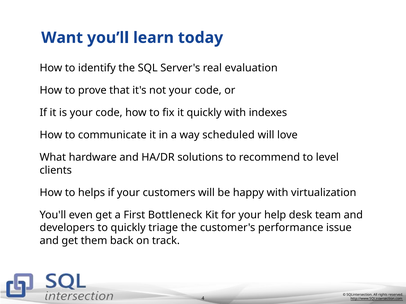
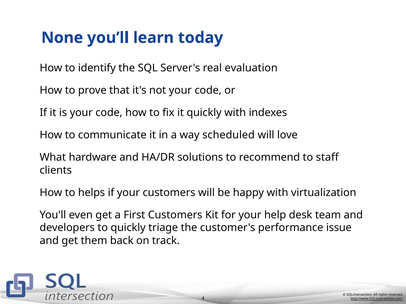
Want: Want -> None
level: level -> staff
First Bottleneck: Bottleneck -> Customers
